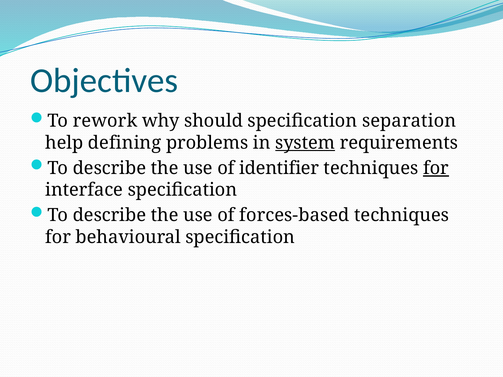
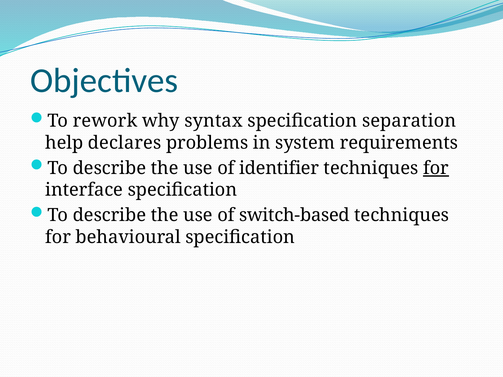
should: should -> syntax
defining: defining -> declares
system underline: present -> none
forces-based: forces-based -> switch-based
